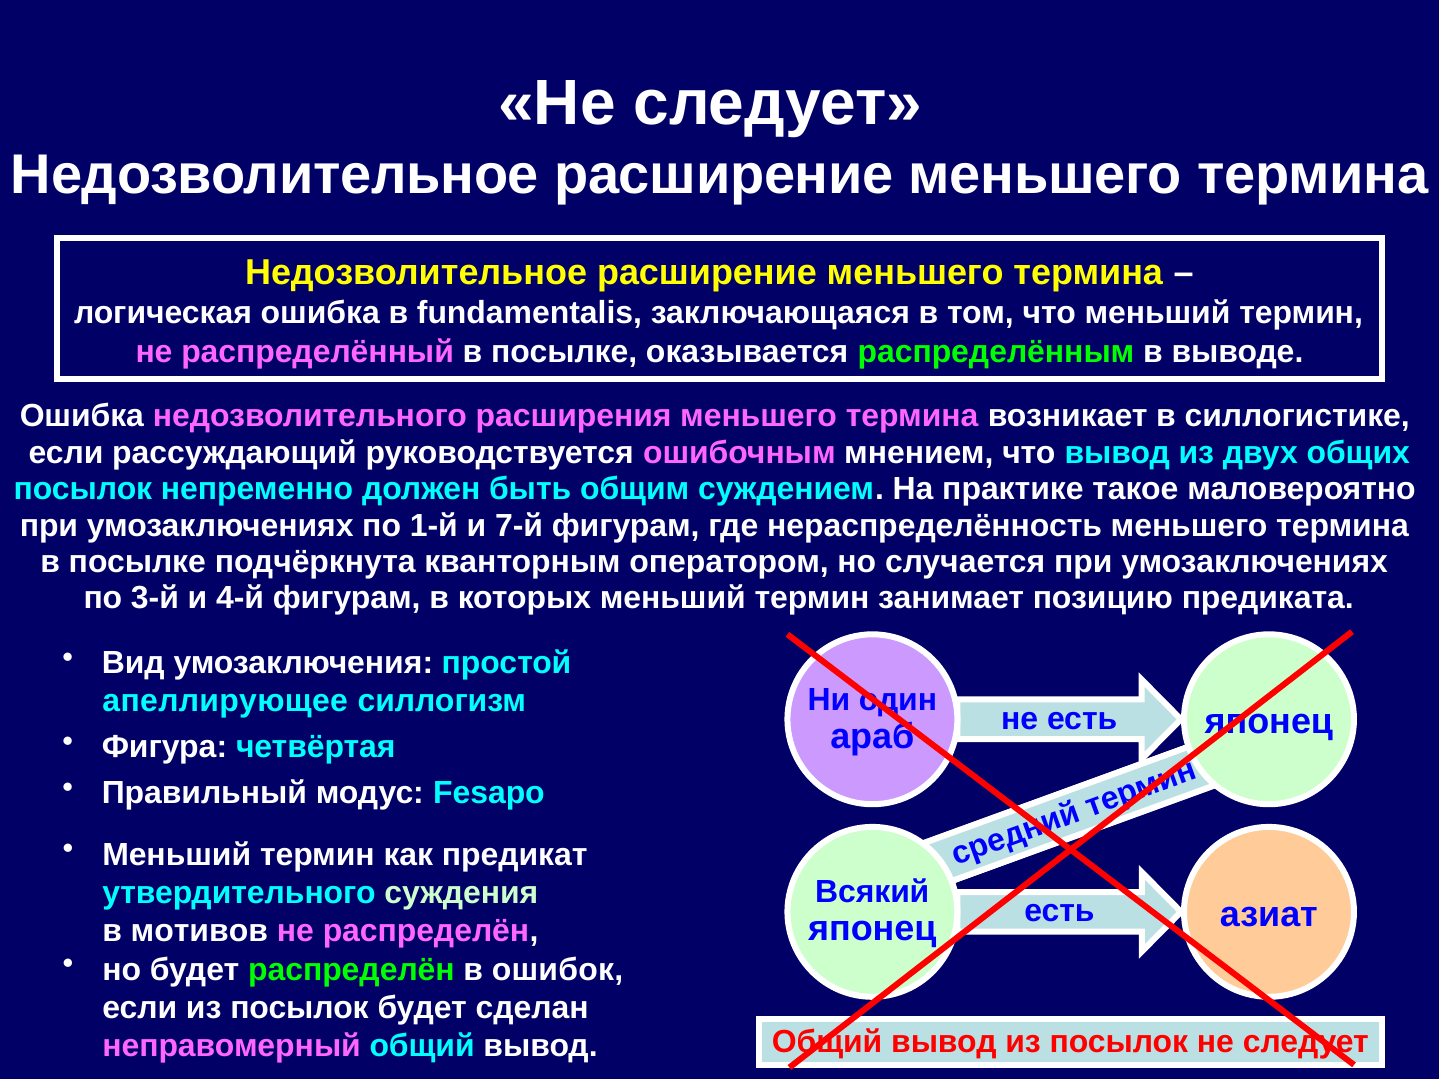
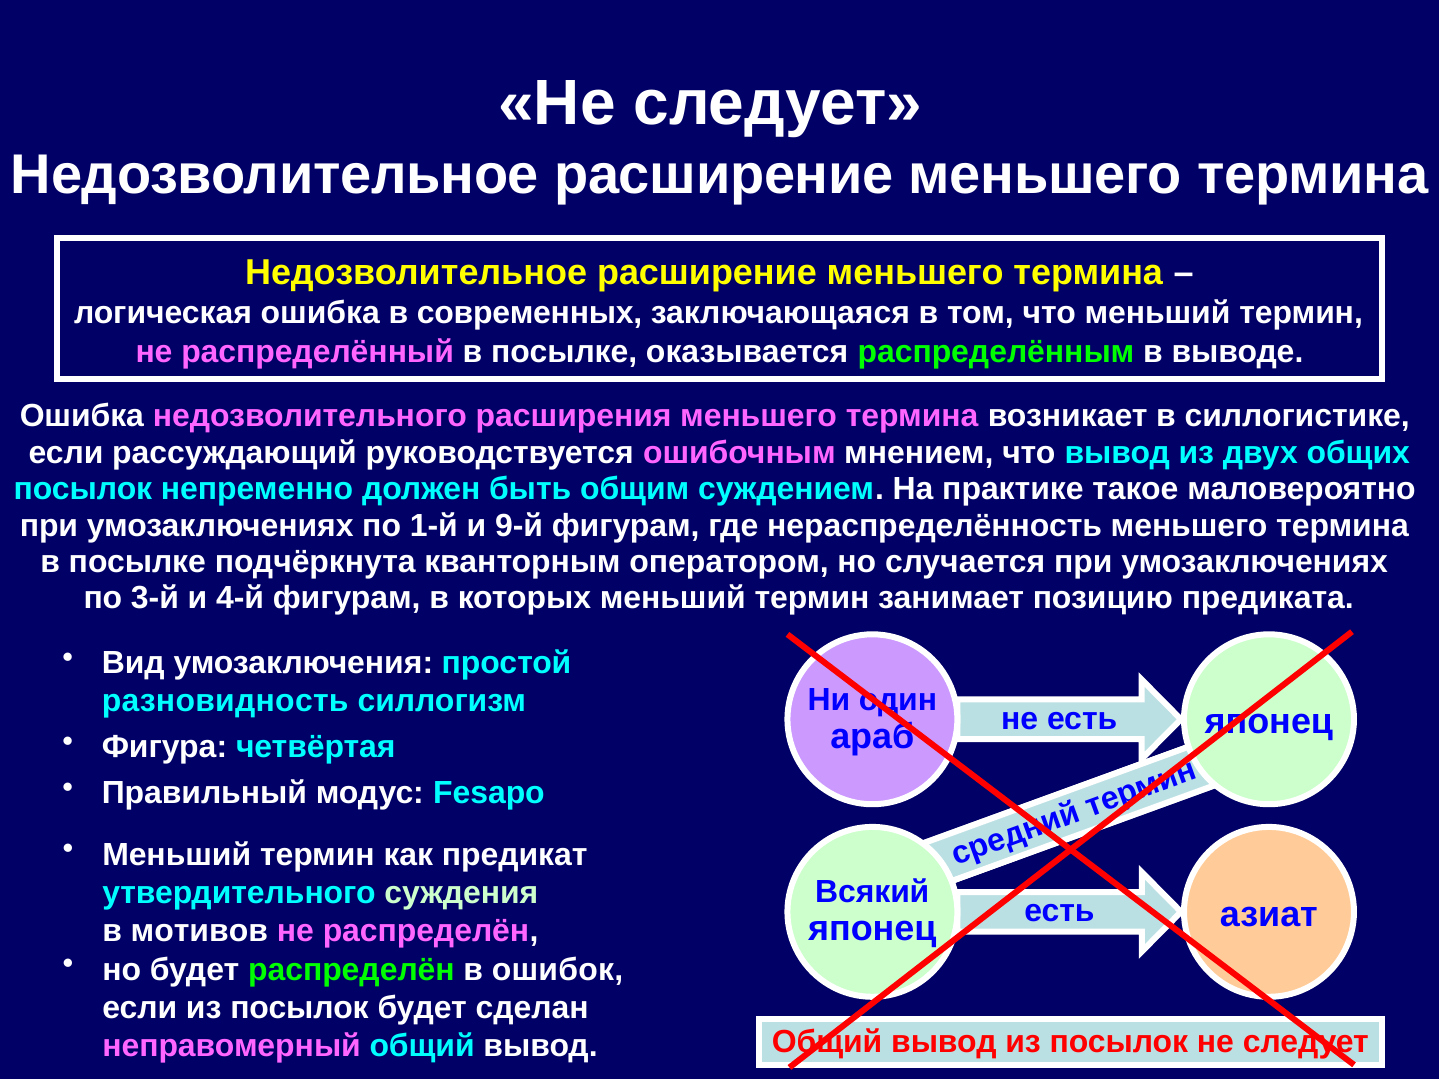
fundamentalis: fundamentalis -> современных
7-й: 7-й -> 9-й
апеллирующее: апеллирующее -> разновидность
